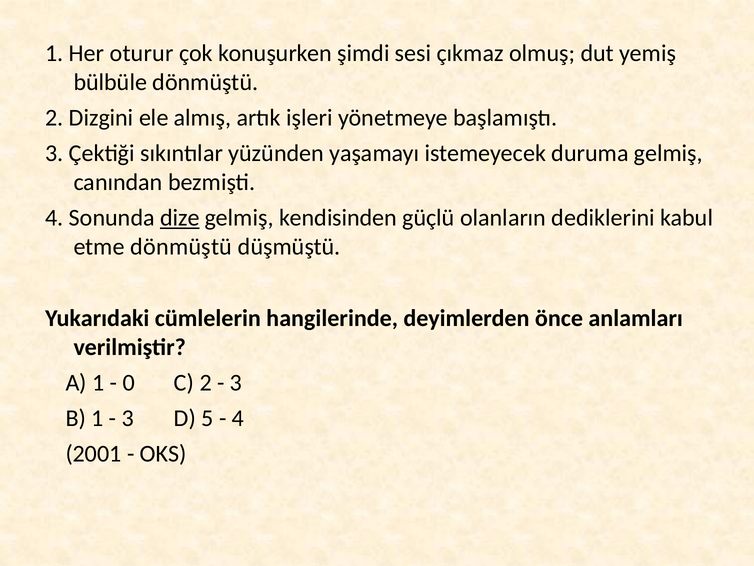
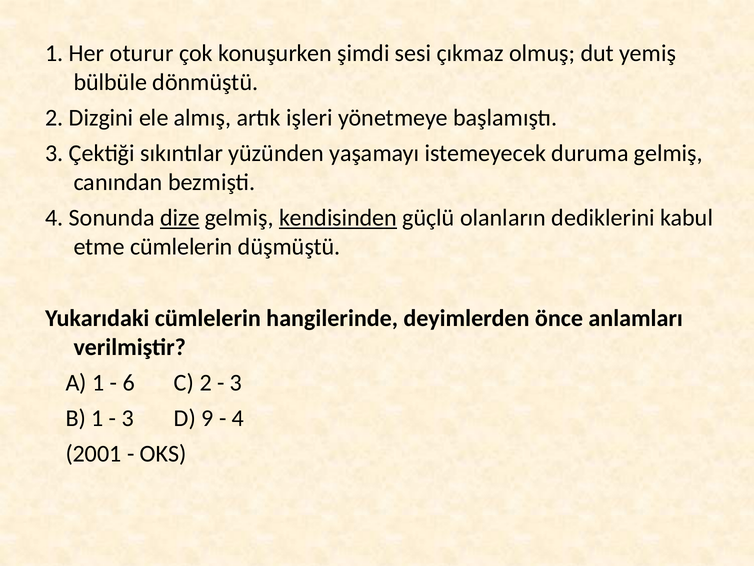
kendisinden underline: none -> present
etme dönmüştü: dönmüştü -> cümlelerin
0: 0 -> 6
5: 5 -> 9
